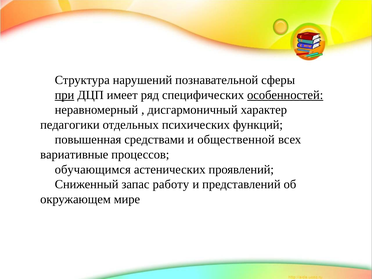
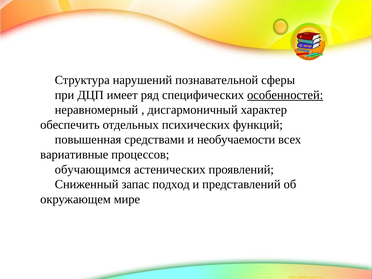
при underline: present -> none
педагогики: педагогики -> обеспечить
общественной: общественной -> необучаемости
работу: работу -> подход
